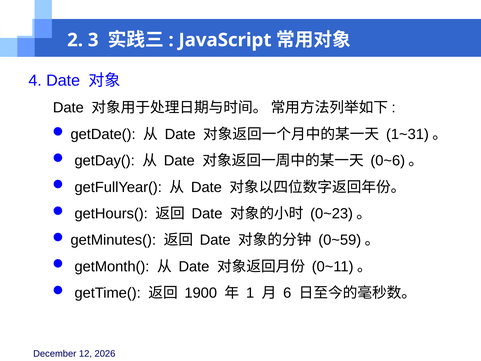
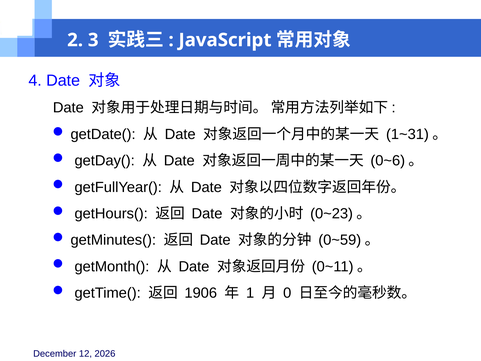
1900: 1900 -> 1906
6: 6 -> 0
